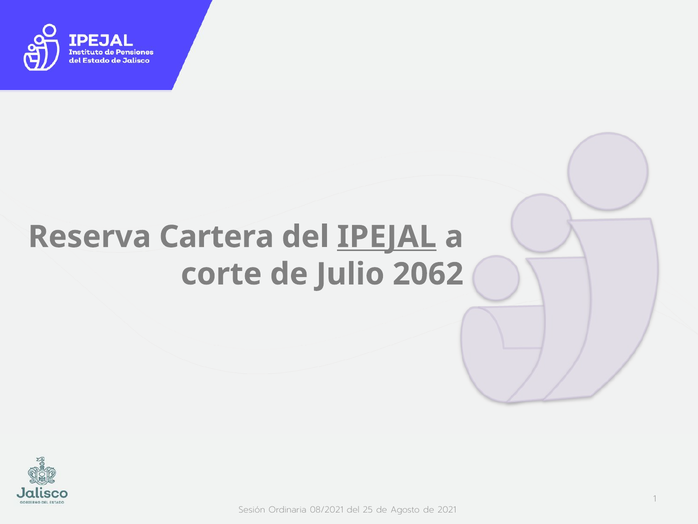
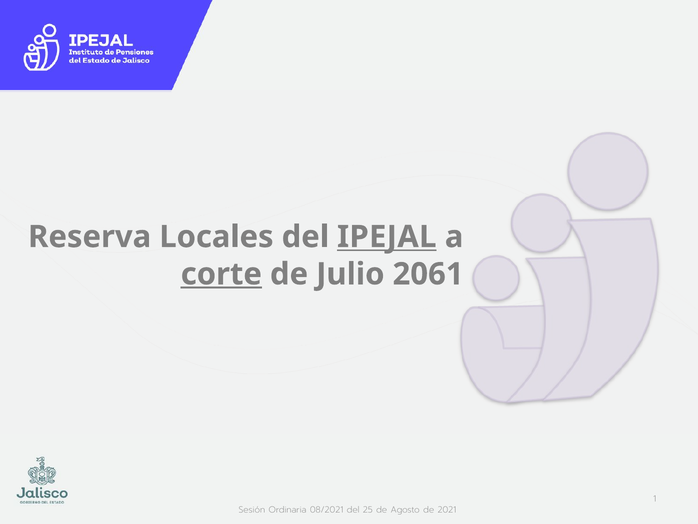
Cartera: Cartera -> Locales
corte underline: none -> present
2062: 2062 -> 2061
